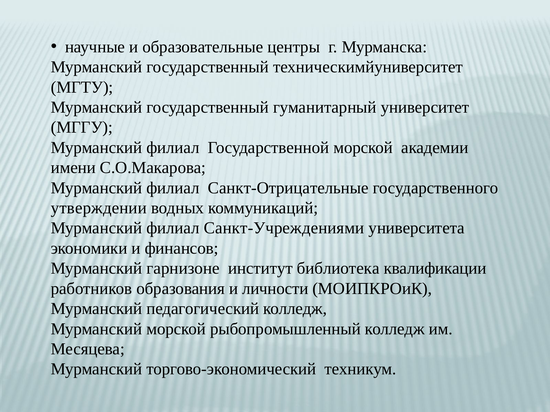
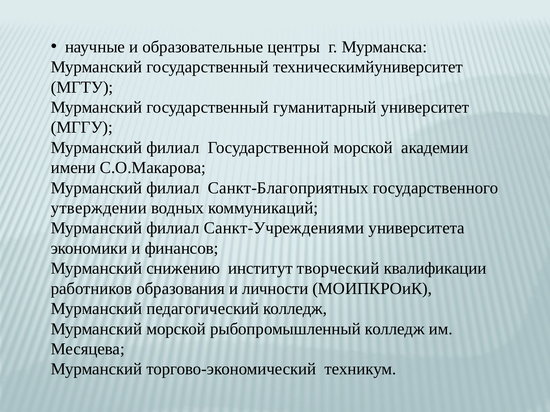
Санкт-Отрицательные: Санкт-Отрицательные -> Санкт-Благоприятных
гарнизоне: гарнизоне -> снижению
библиотека: библиотека -> творческий
